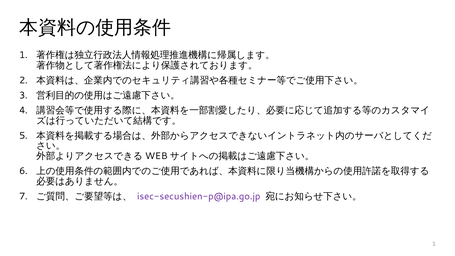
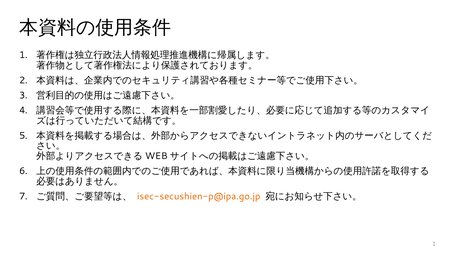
isec-secushien-p@ipa.go.jp colour: purple -> orange
